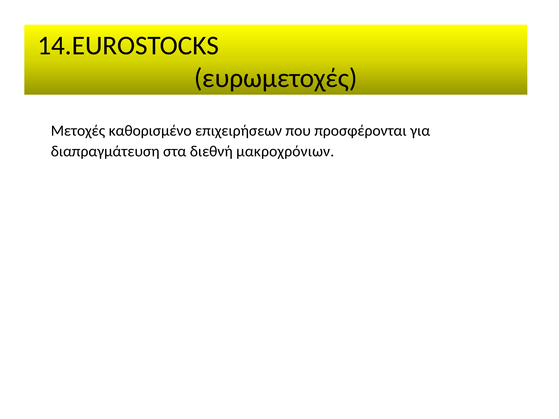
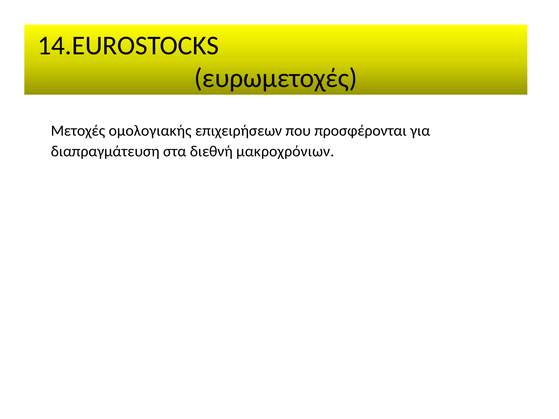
καθορισμένο: καθορισμένο -> ομολογιακής
